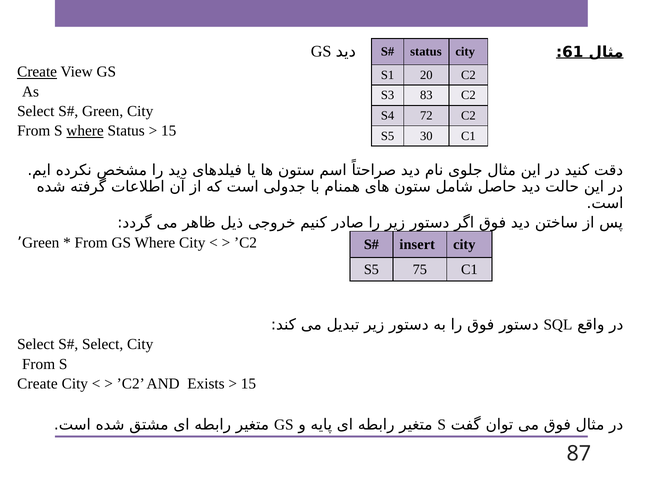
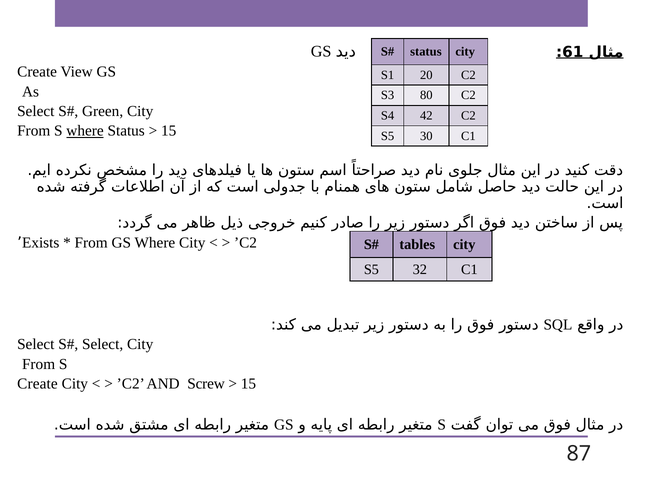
Create at (37, 72) underline: present -> none
83: 83 -> 80
72: 72 -> 42
Green at (41, 243): Green -> Exists
insert: insert -> tables
75: 75 -> 32
Exists: Exists -> Screw
